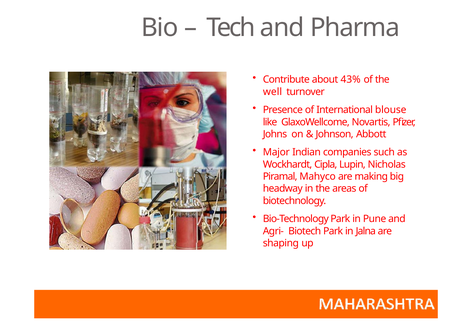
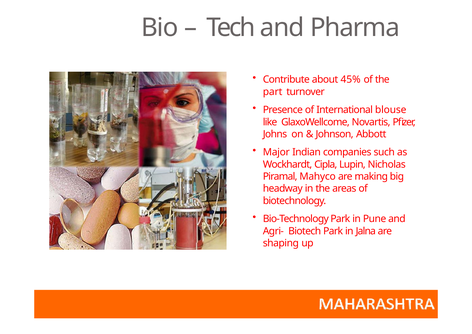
43%: 43% -> 45%
well: well -> part
